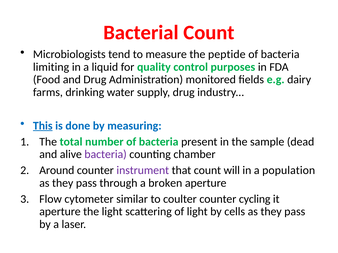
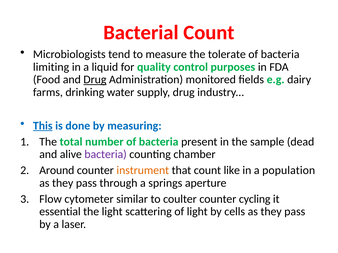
peptide: peptide -> tolerate
Drug at (95, 80) underline: none -> present
instrument colour: purple -> orange
will: will -> like
broken: broken -> springs
aperture at (60, 212): aperture -> essential
